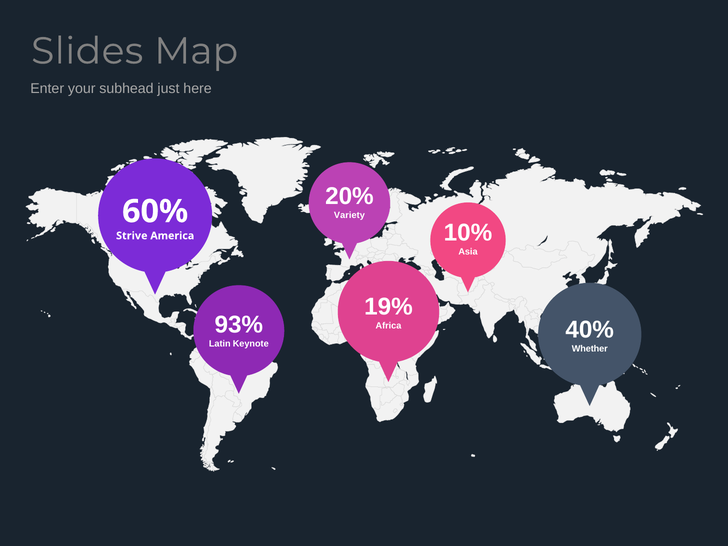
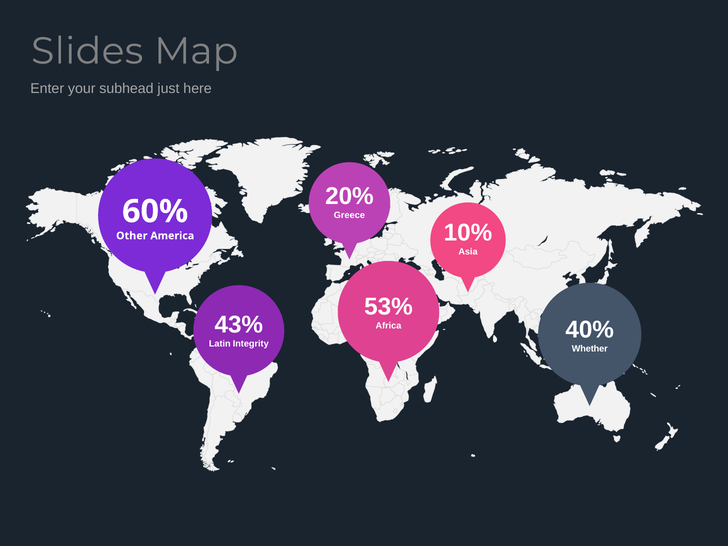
Variety: Variety -> Greece
Strive: Strive -> Other
19%: 19% -> 53%
93%: 93% -> 43%
Keynote: Keynote -> Integrity
